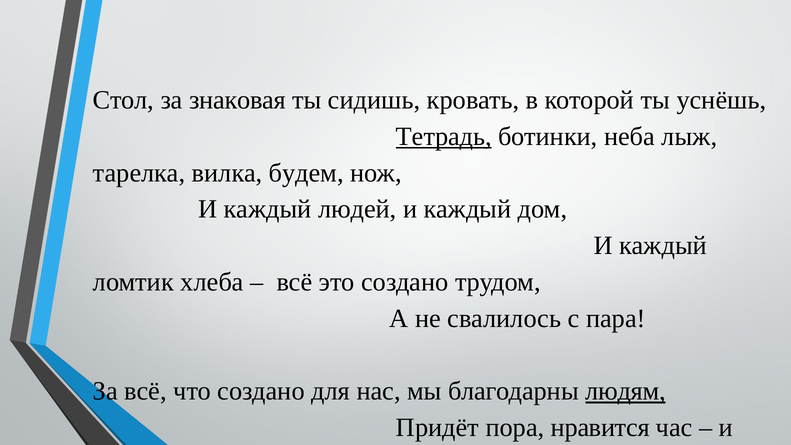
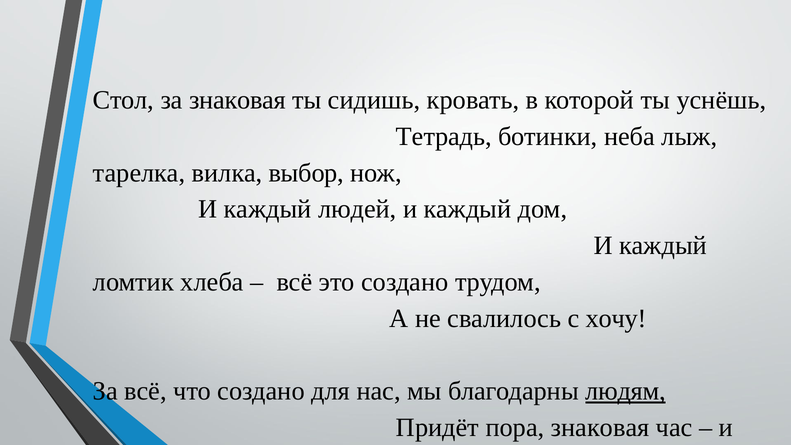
Тетрадь underline: present -> none
вилка будем: будем -> выбор
пара: пара -> хочу
пора нравится: нравится -> знаковая
